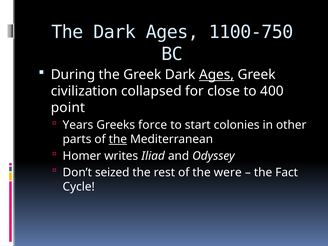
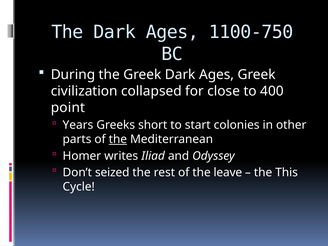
Ages at (217, 75) underline: present -> none
force: force -> short
were: were -> leave
Fact: Fact -> This
